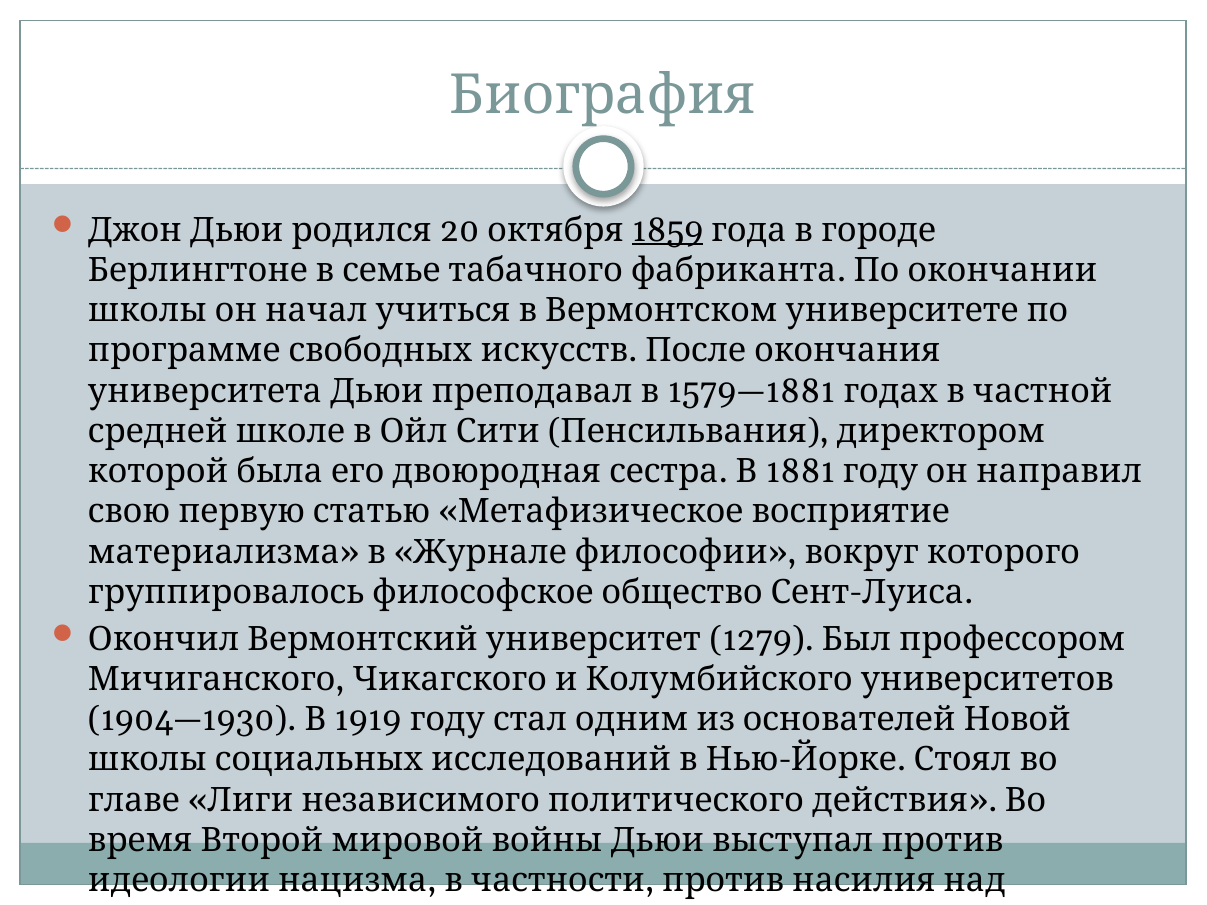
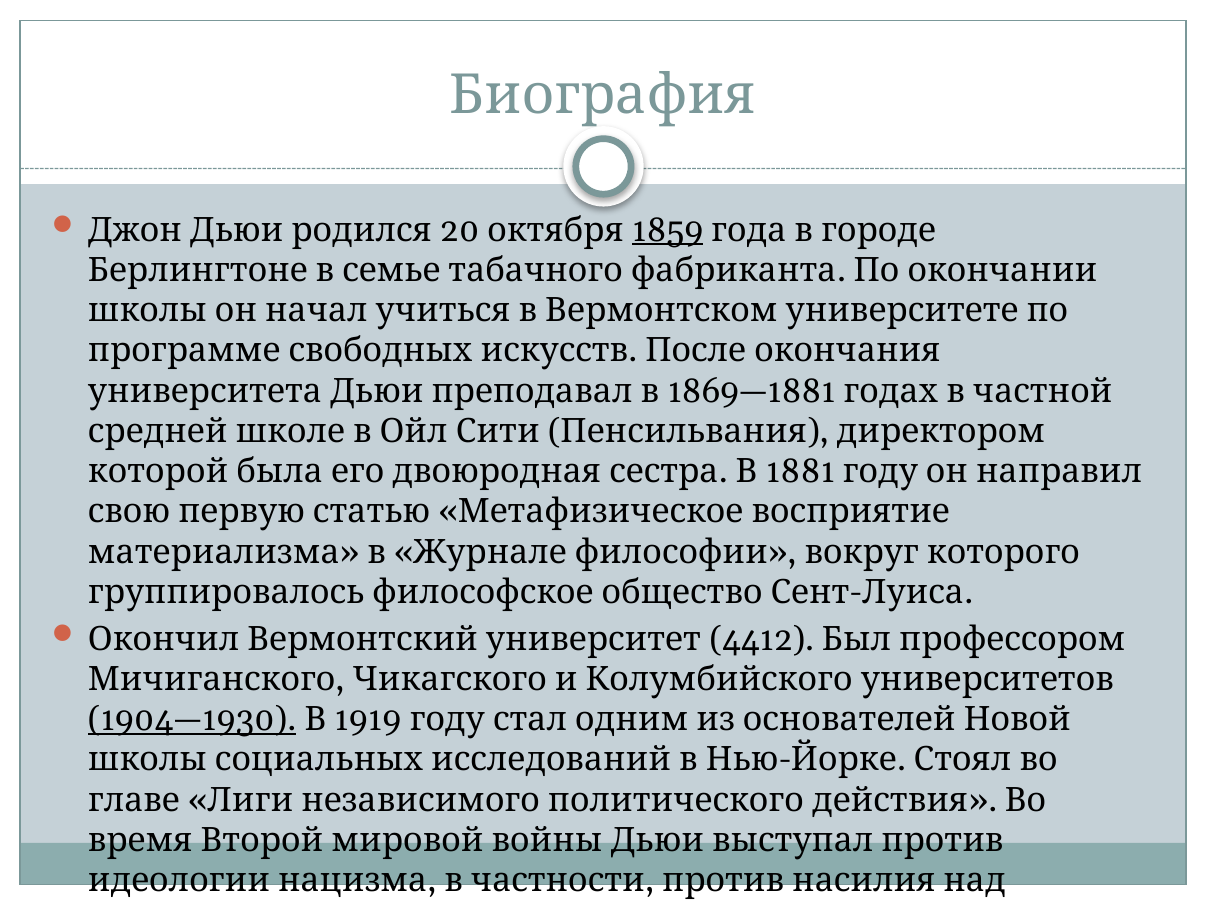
1579—1881: 1579—1881 -> 1869—1881
1279: 1279 -> 4412
1904—1930 underline: none -> present
